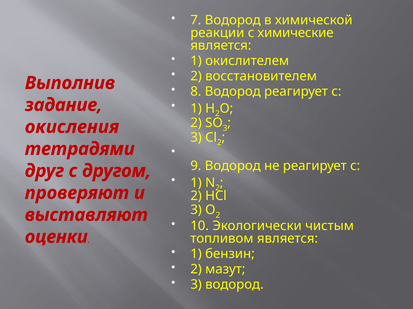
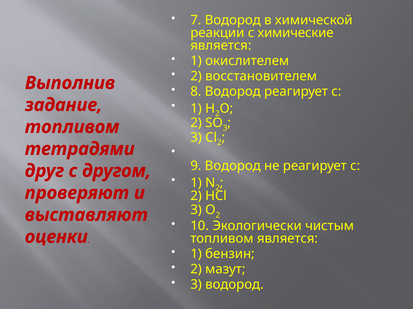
окисления at (72, 127): окисления -> топливом
